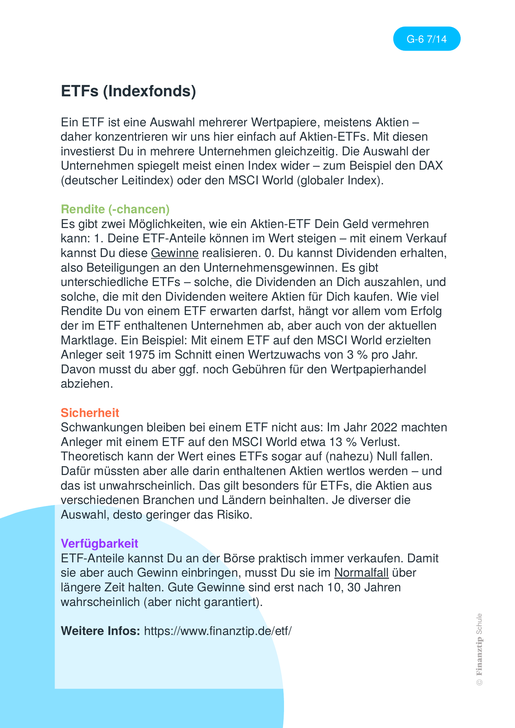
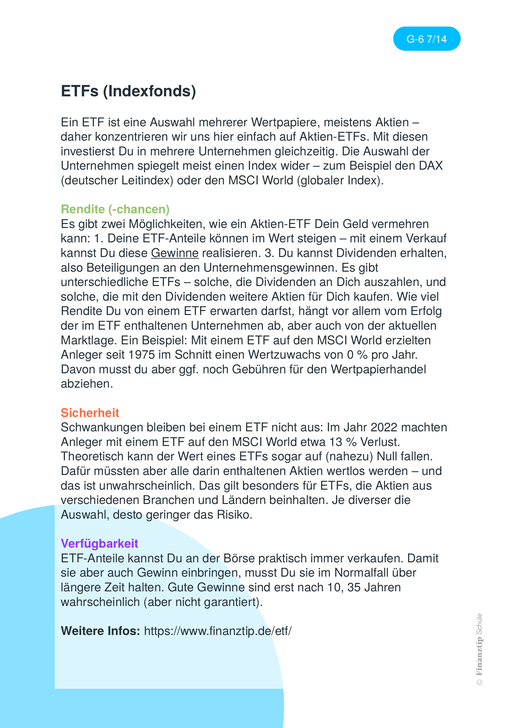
0: 0 -> 3
3: 3 -> 0
Normalfall underline: present -> none
30: 30 -> 35
